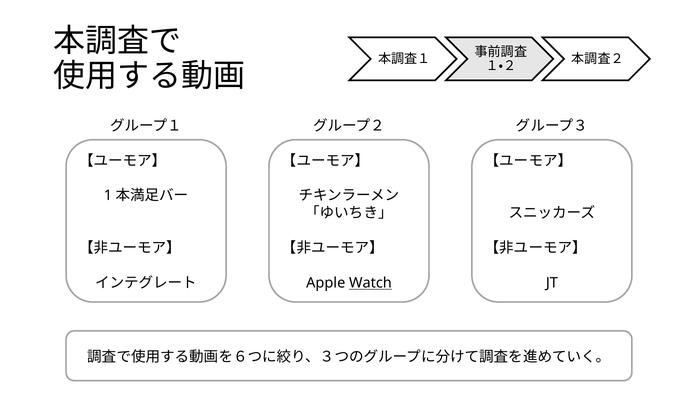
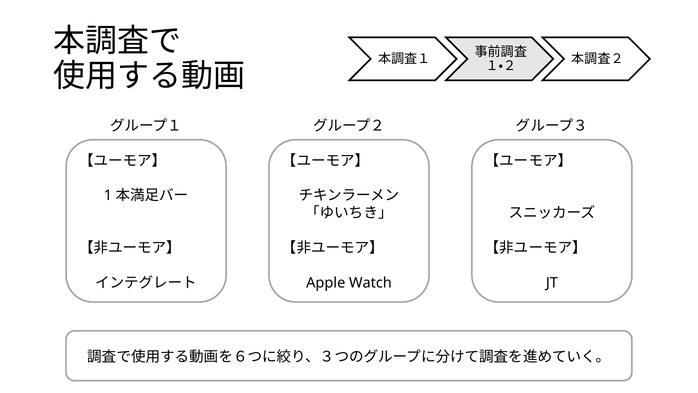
Watch underline: present -> none
